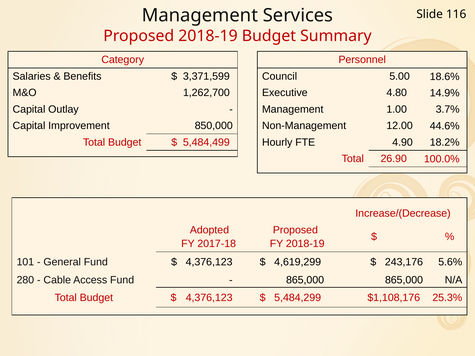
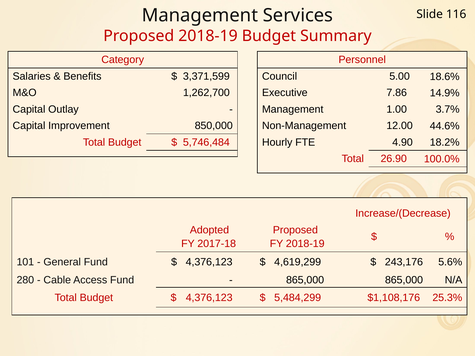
4.80: 4.80 -> 7.86
5,484,499: 5,484,499 -> 5,746,484
